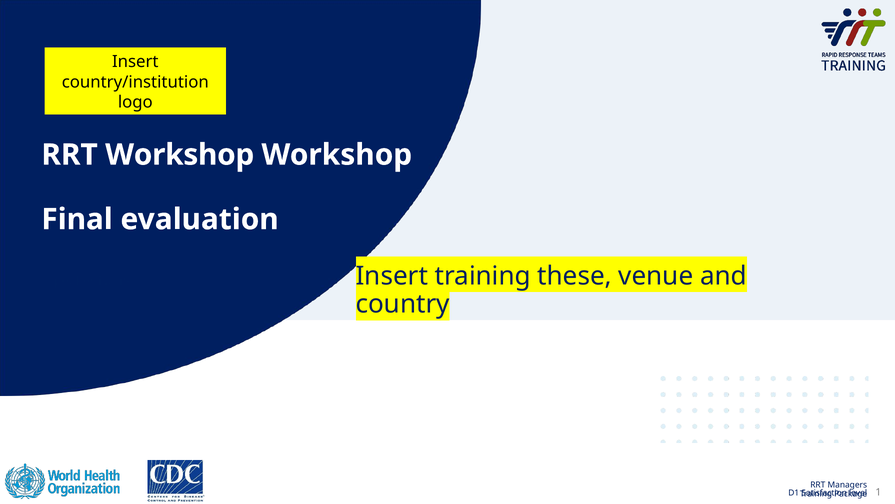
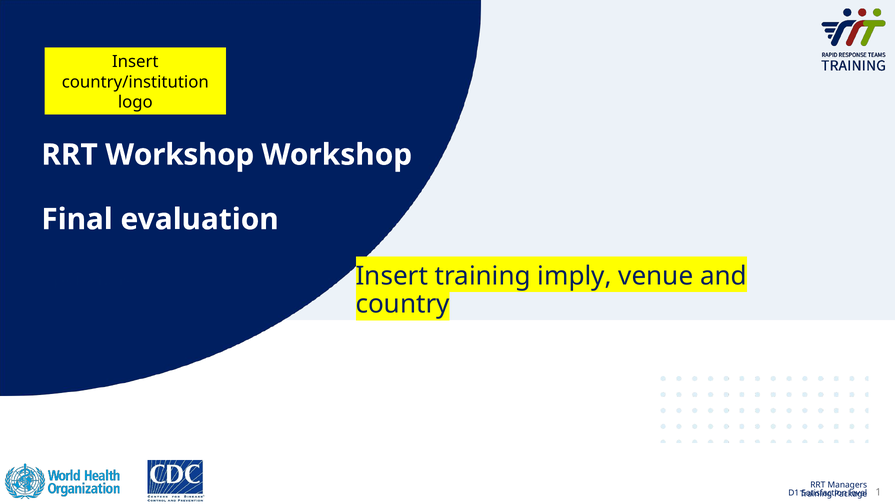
these: these -> imply
